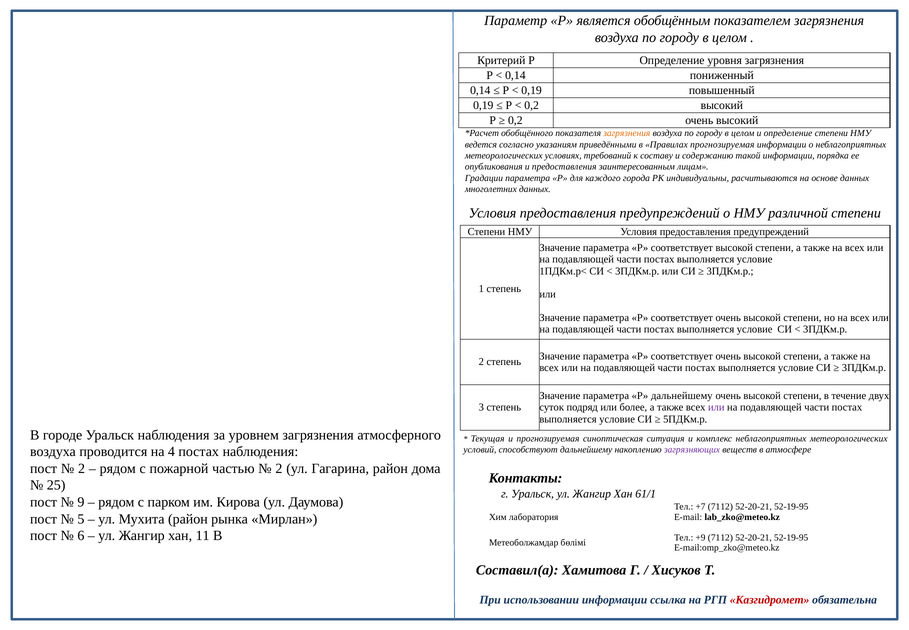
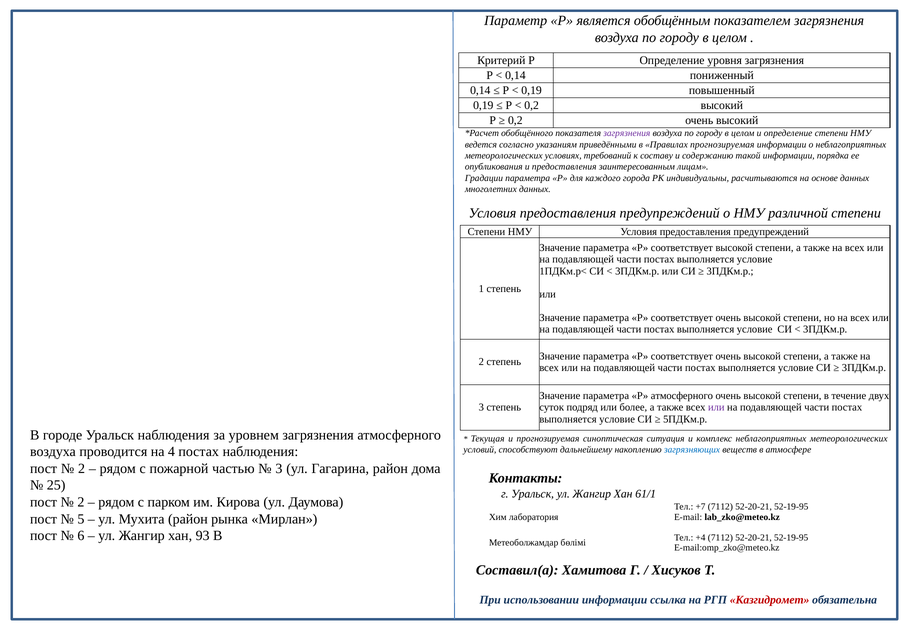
загрязнения at (627, 133) colour: orange -> purple
Р дальнейшему: дальнейшему -> атмосферного
загрязняющих colour: purple -> blue
2 at (279, 468): 2 -> 3
9 at (81, 502): 9 -> 2
11: 11 -> 93
+9: +9 -> +4
